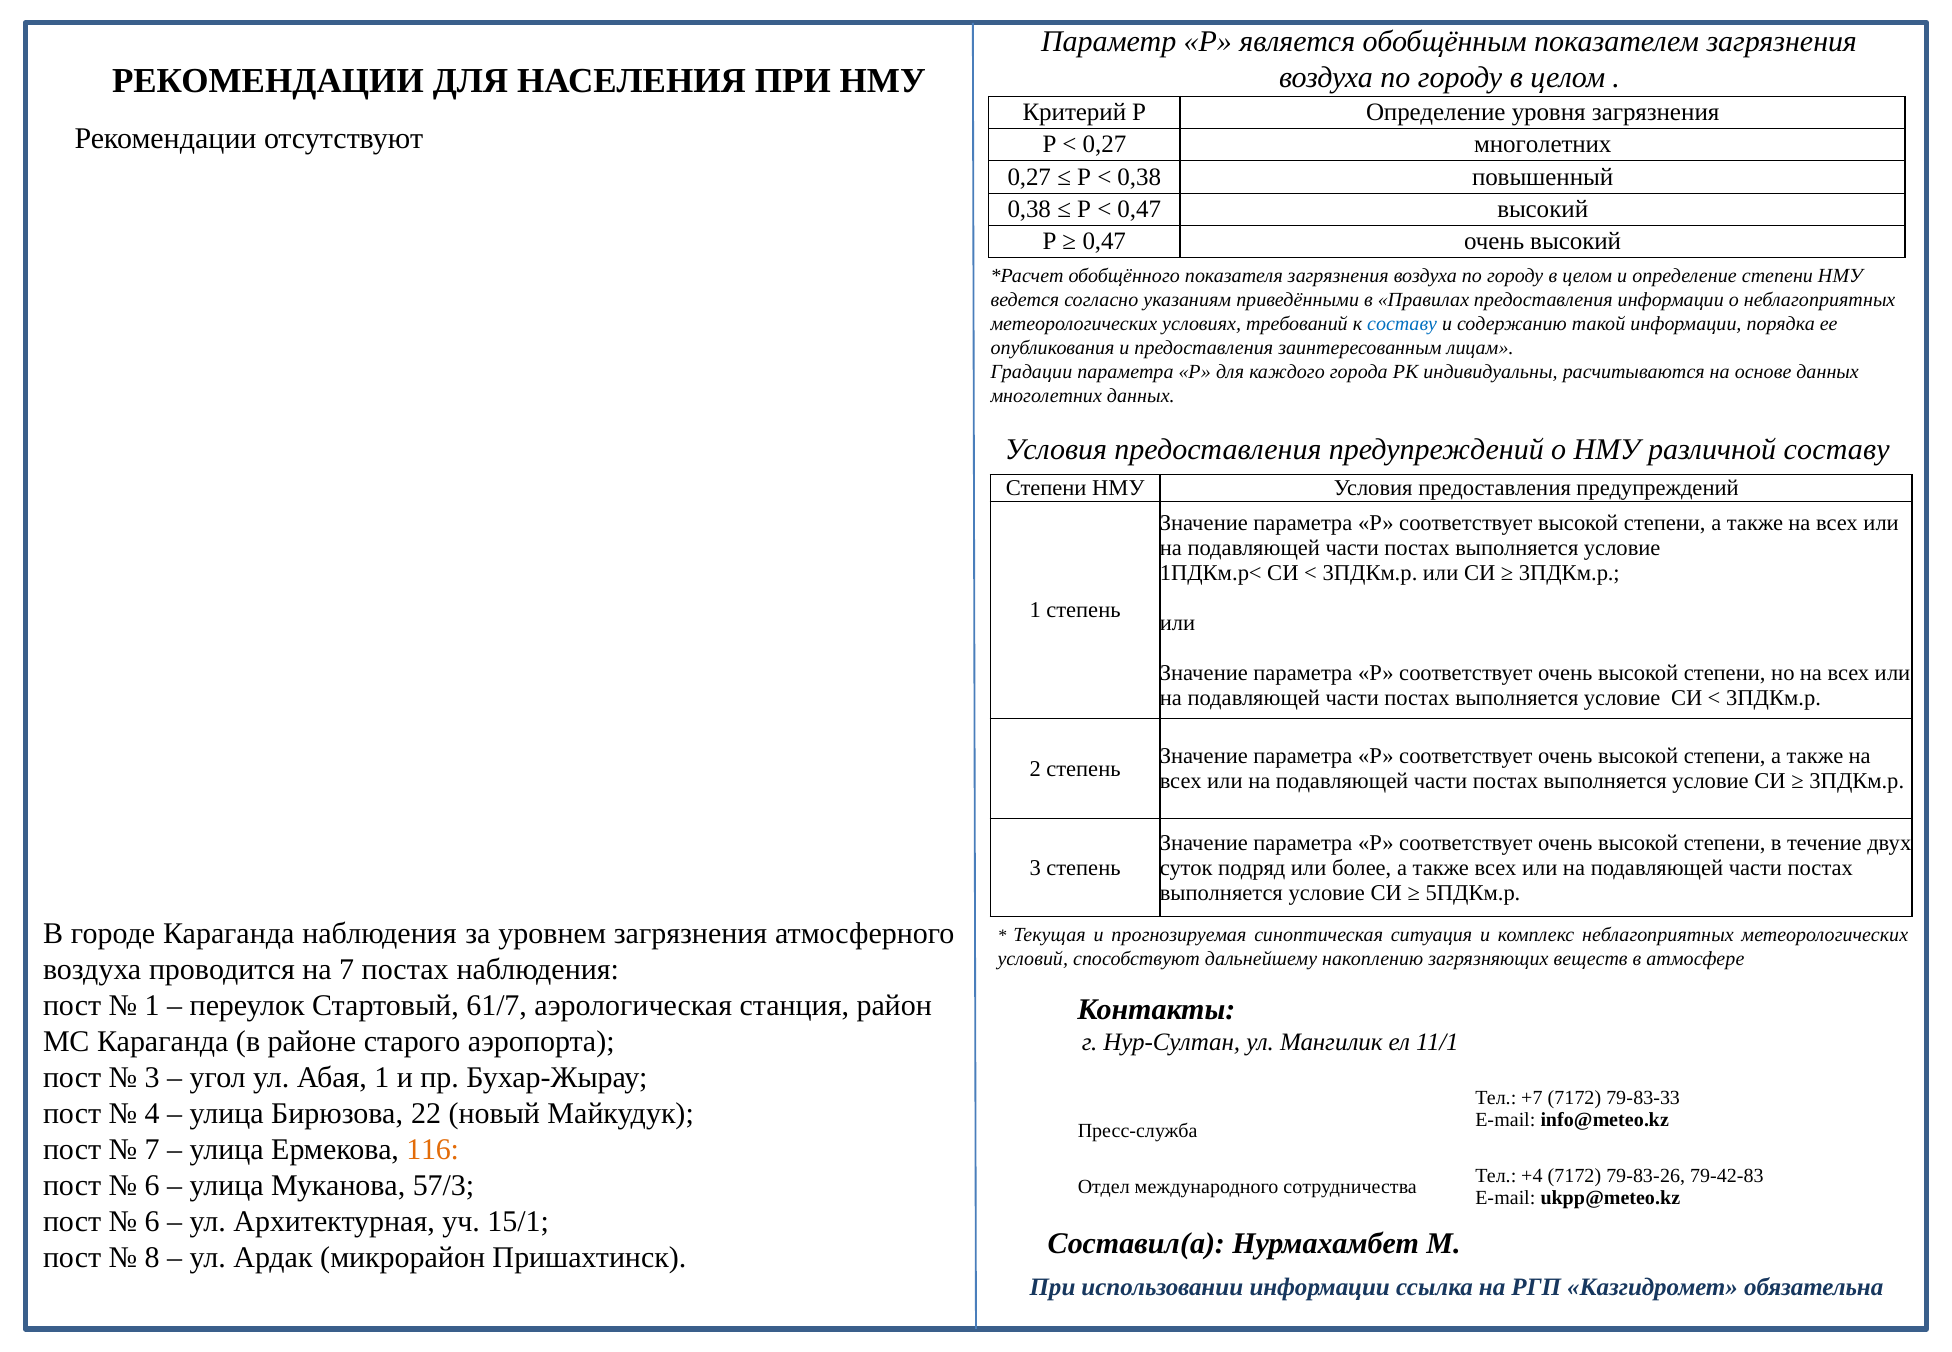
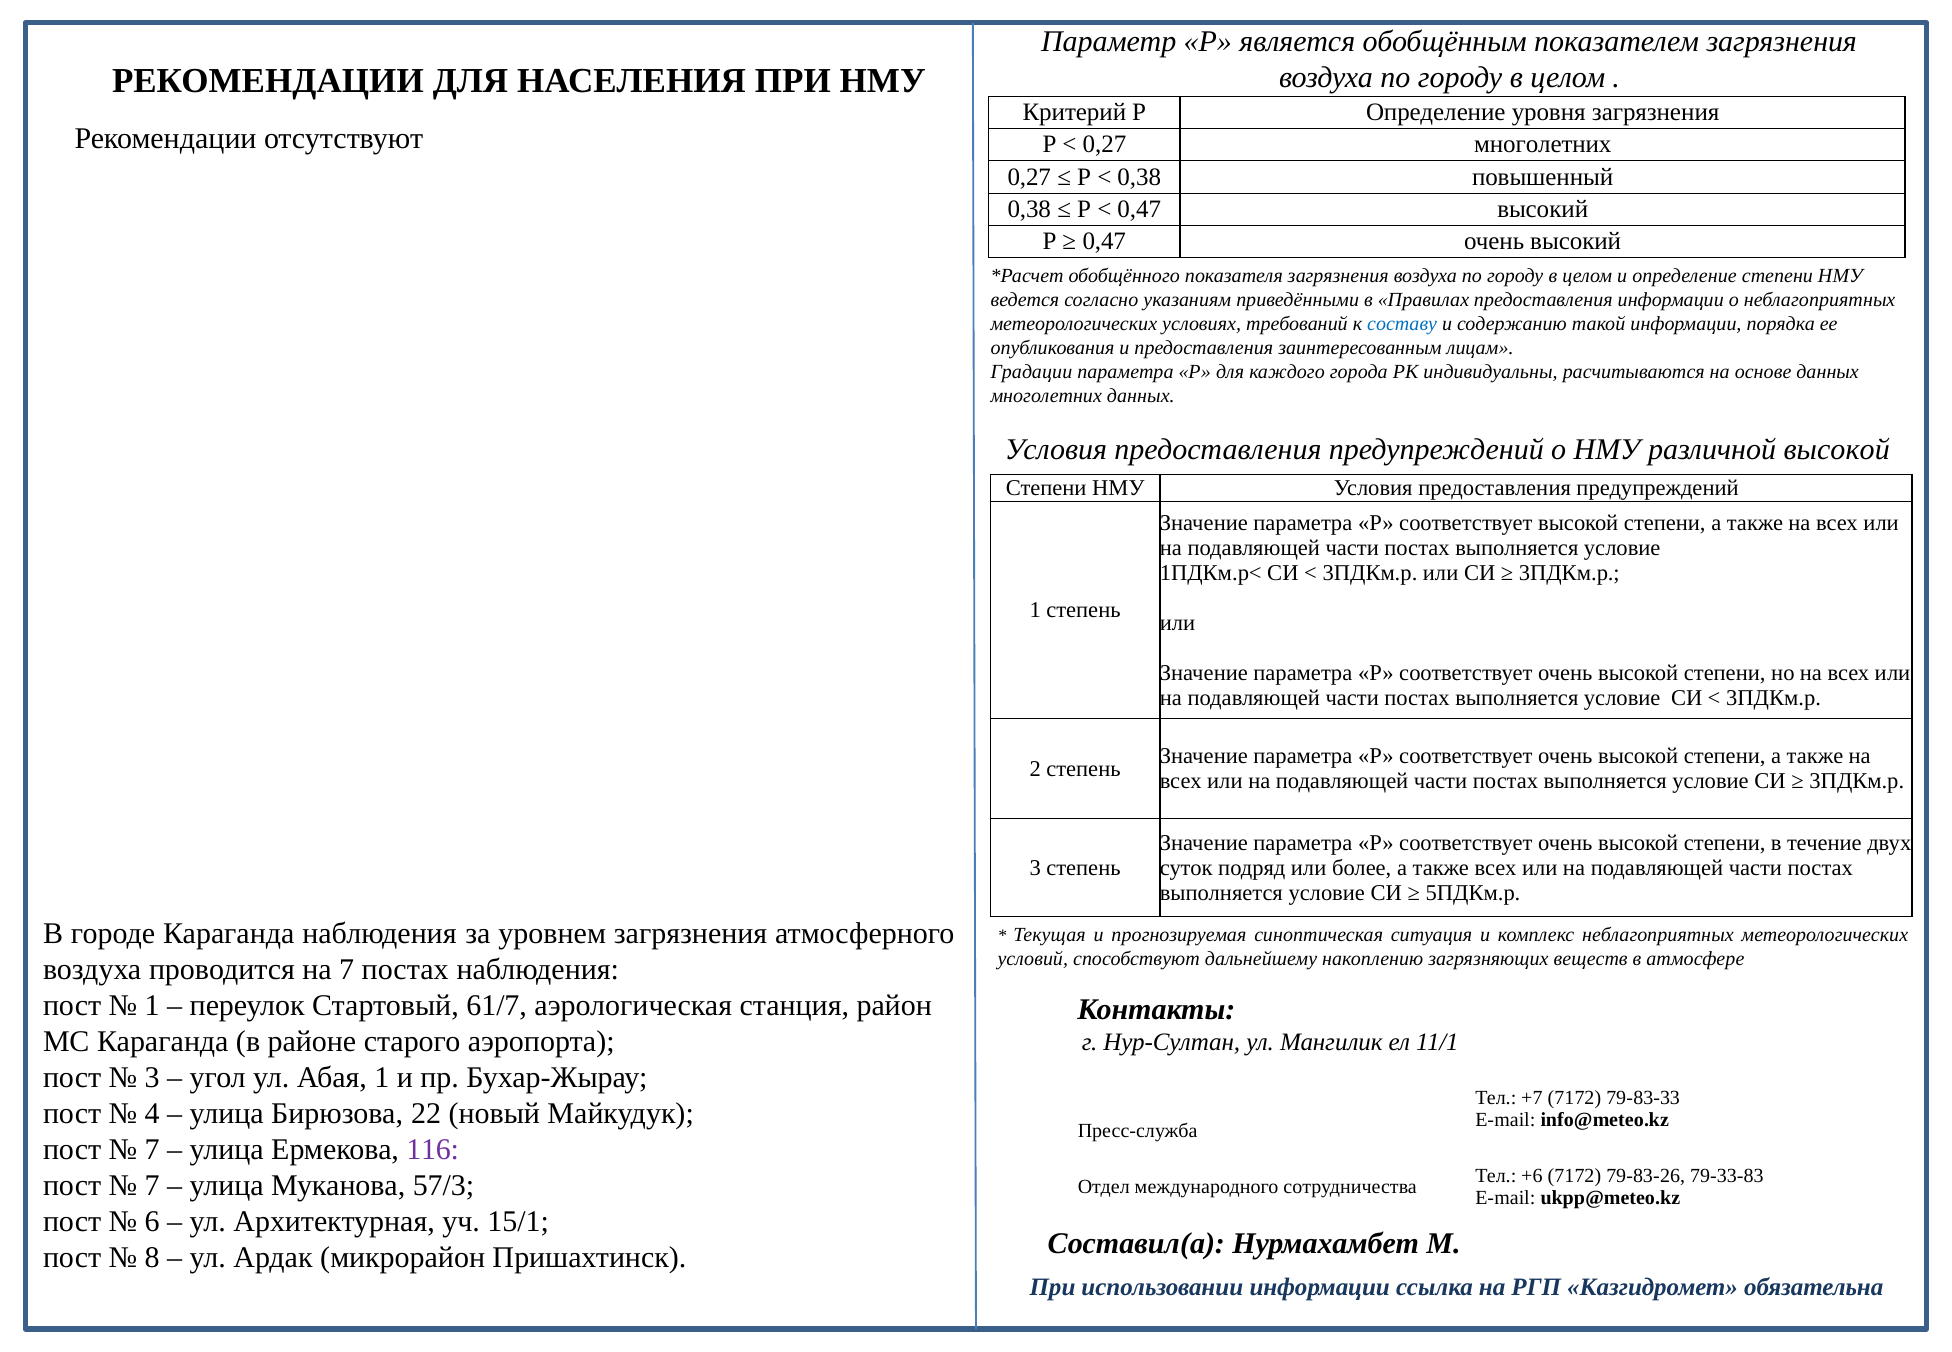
различной составу: составу -> высокой
116 colour: orange -> purple
+4: +4 -> +6
79-42-83: 79-42-83 -> 79-33-83
6 at (152, 1185): 6 -> 7
